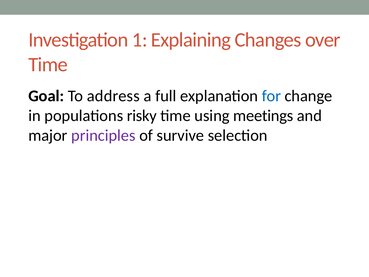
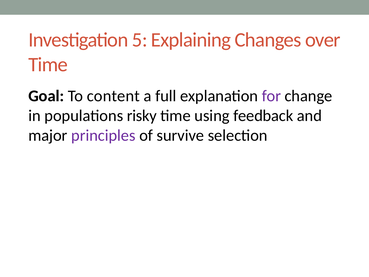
1: 1 -> 5
address: address -> content
for colour: blue -> purple
meetings: meetings -> feedback
